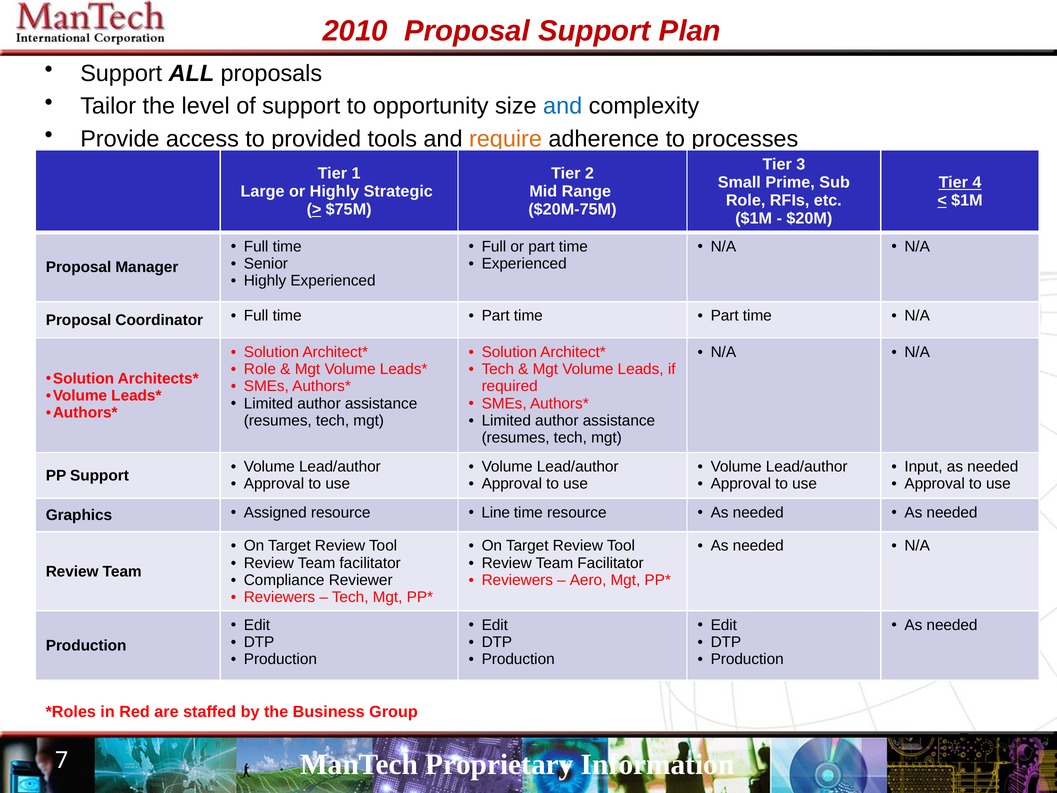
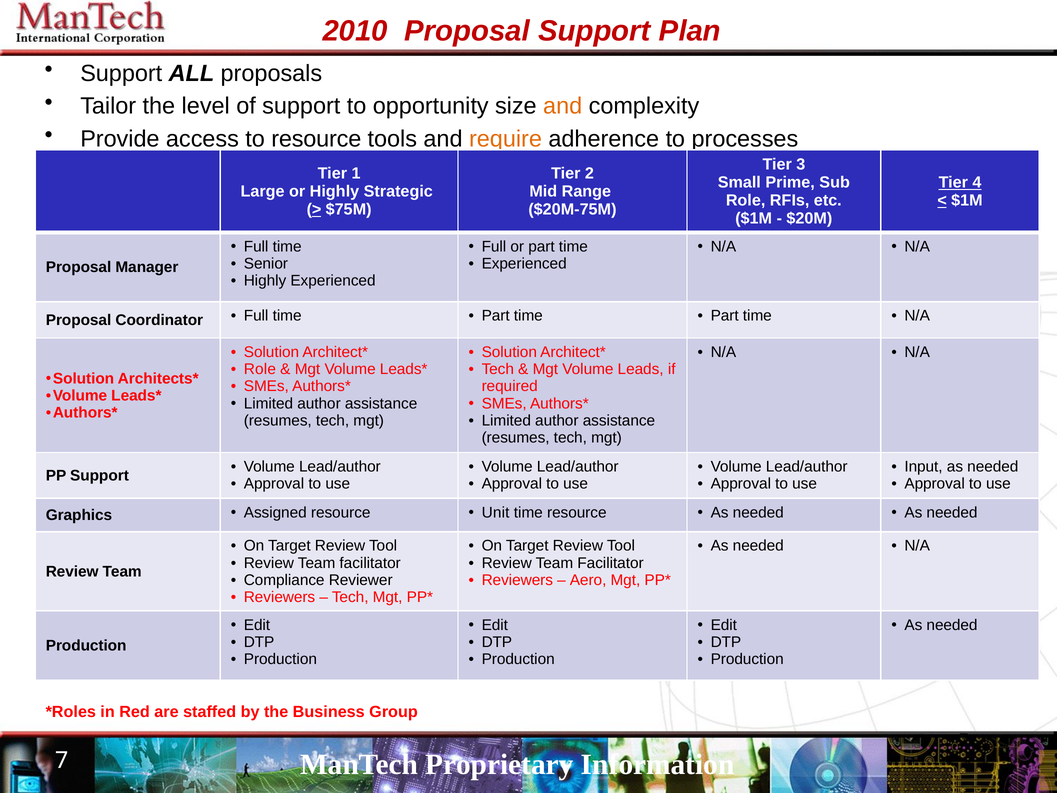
and at (563, 106) colour: blue -> orange
to provided: provided -> resource
Line: Line -> Unit
